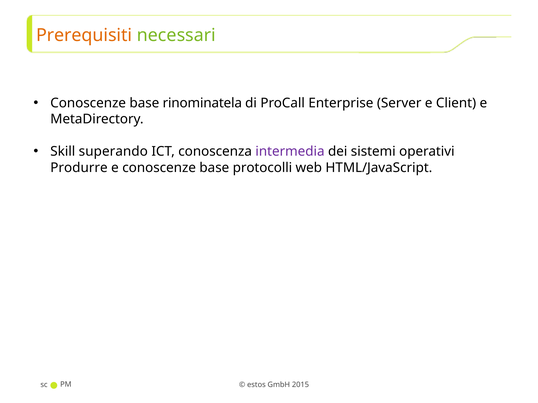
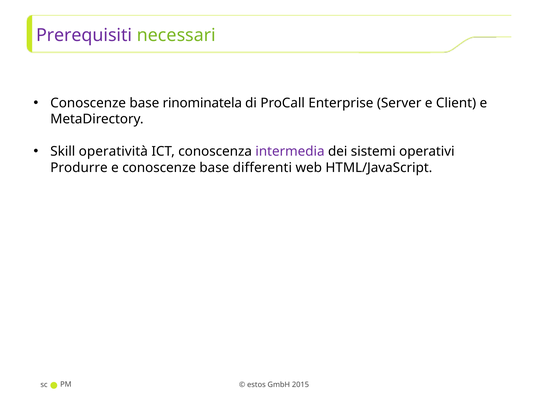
Prerequisiti colour: orange -> purple
superando: superando -> operatività
protocolli: protocolli -> differenti
